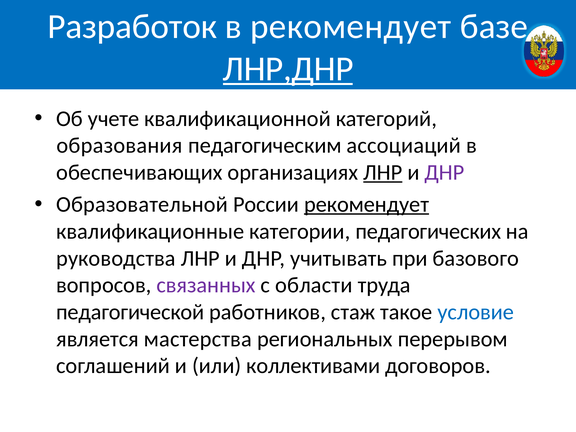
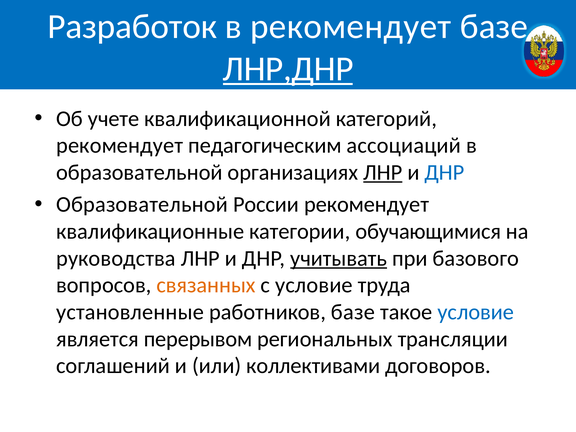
образования at (120, 146): образования -> рекомендует
обеспечивающих at (139, 172): обеспечивающих -> образовательной
ДНР at (445, 172) colour: purple -> blue
рекомендует at (367, 205) underline: present -> none
педагогических: педагогических -> обучающимися
учитывать underline: none -> present
связанных colour: purple -> orange
с области: области -> условие
педагогической: педагогической -> установленные
работников стаж: стаж -> базе
мастерства: мастерства -> перерывом
перерывом: перерывом -> трансляции
